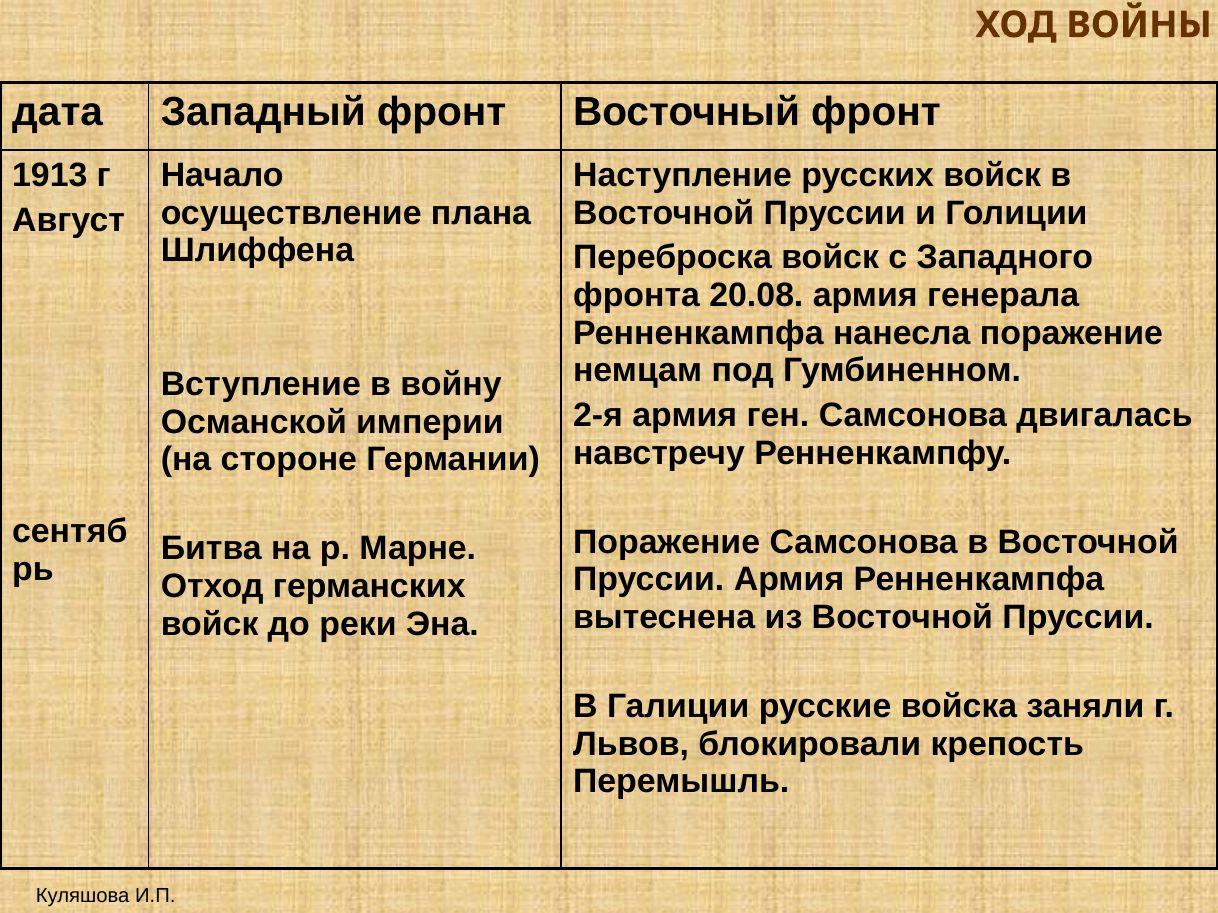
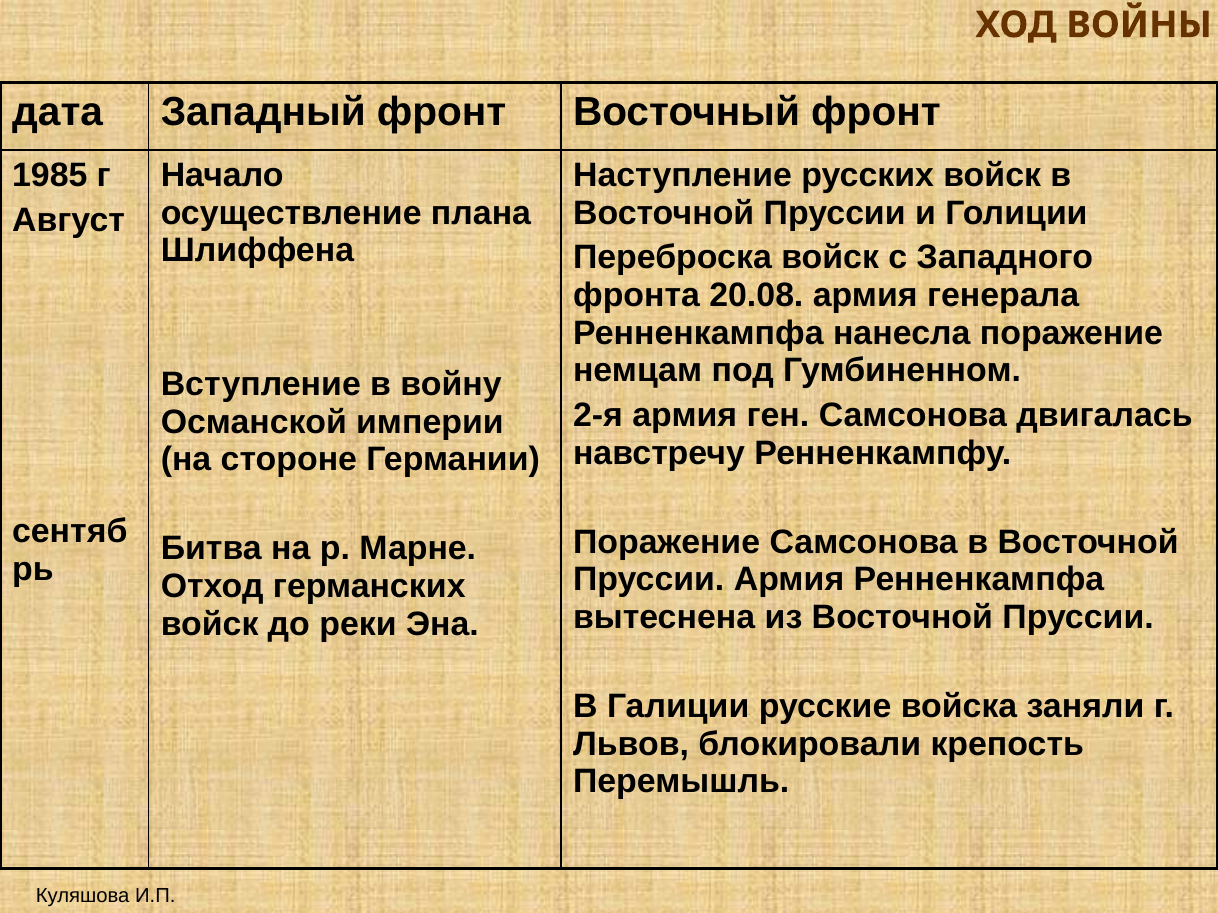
1913: 1913 -> 1985
